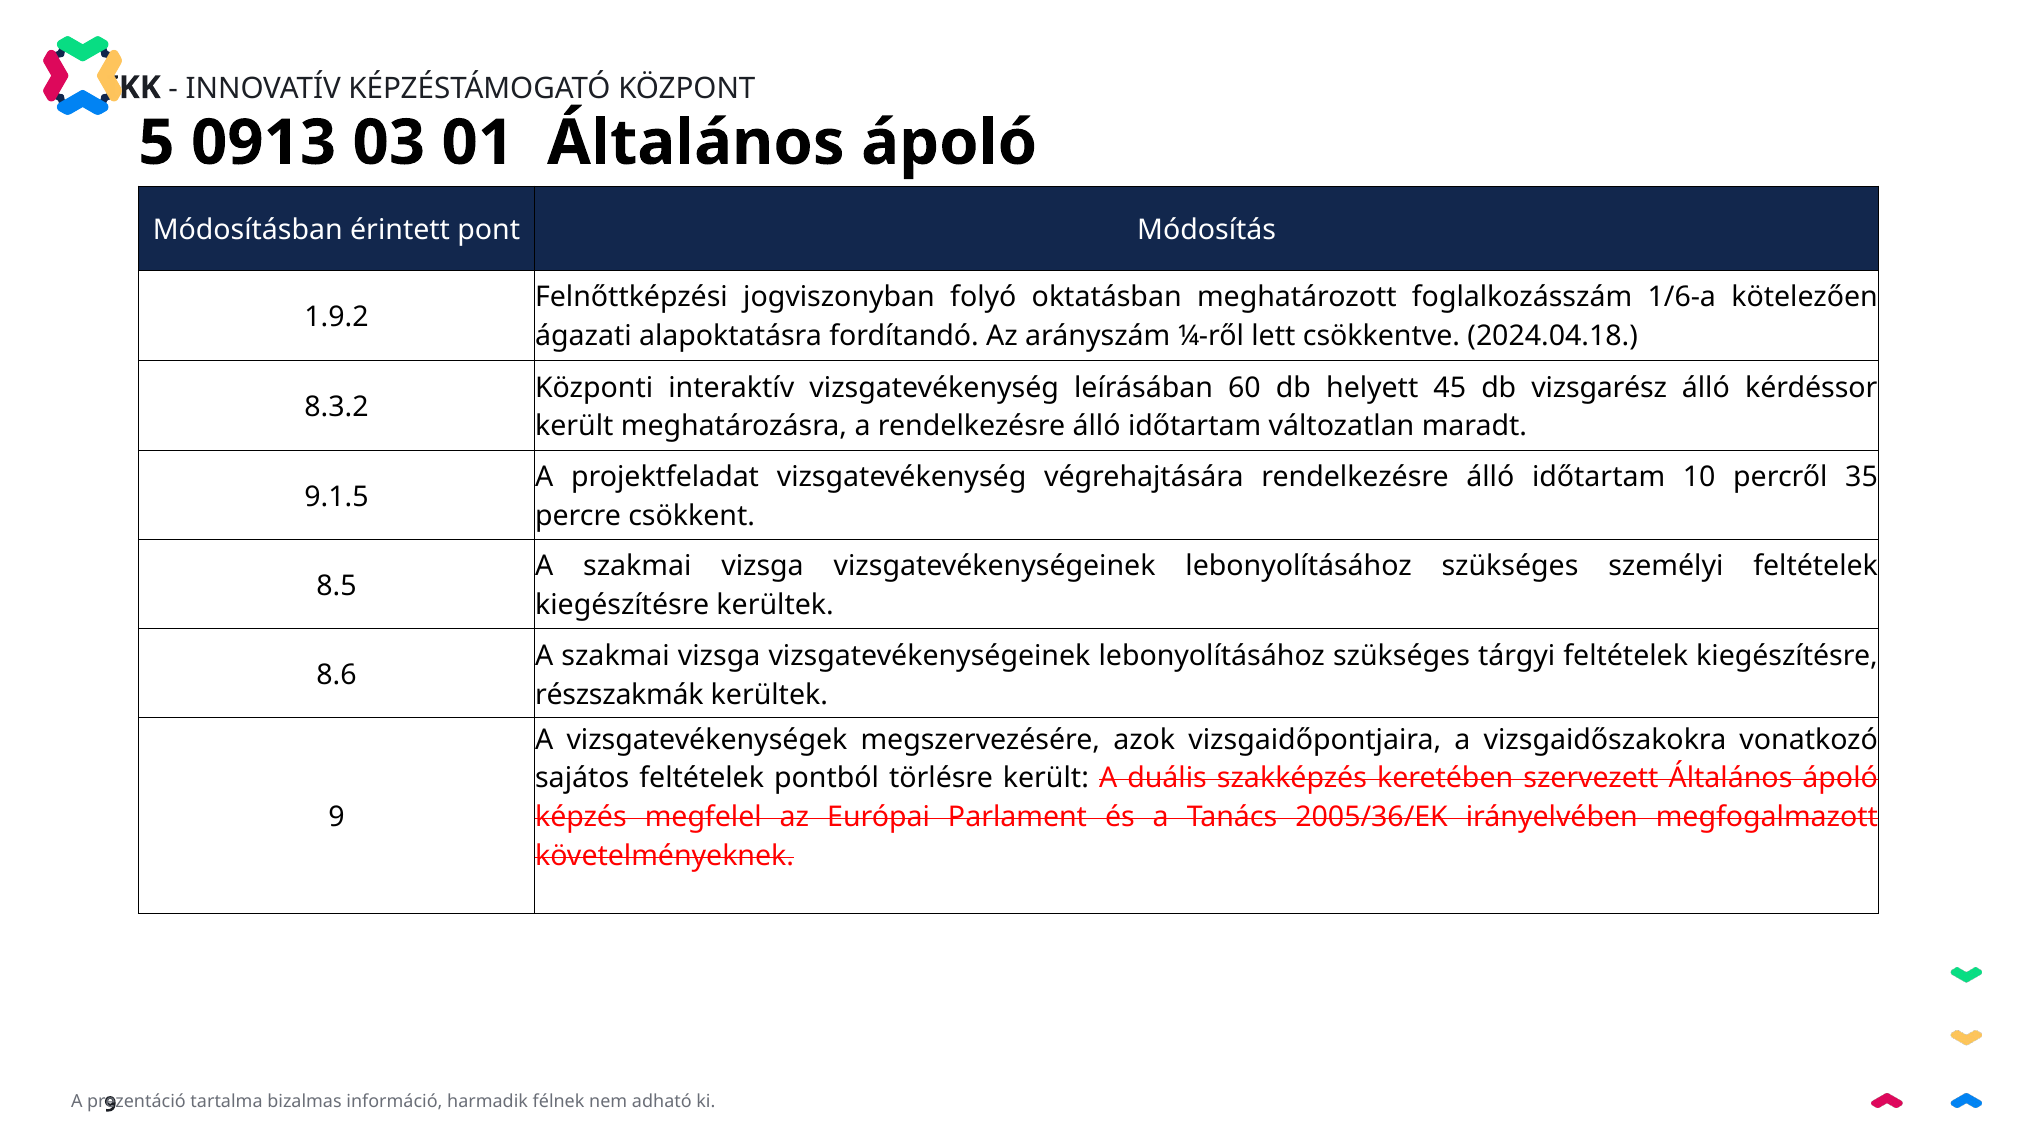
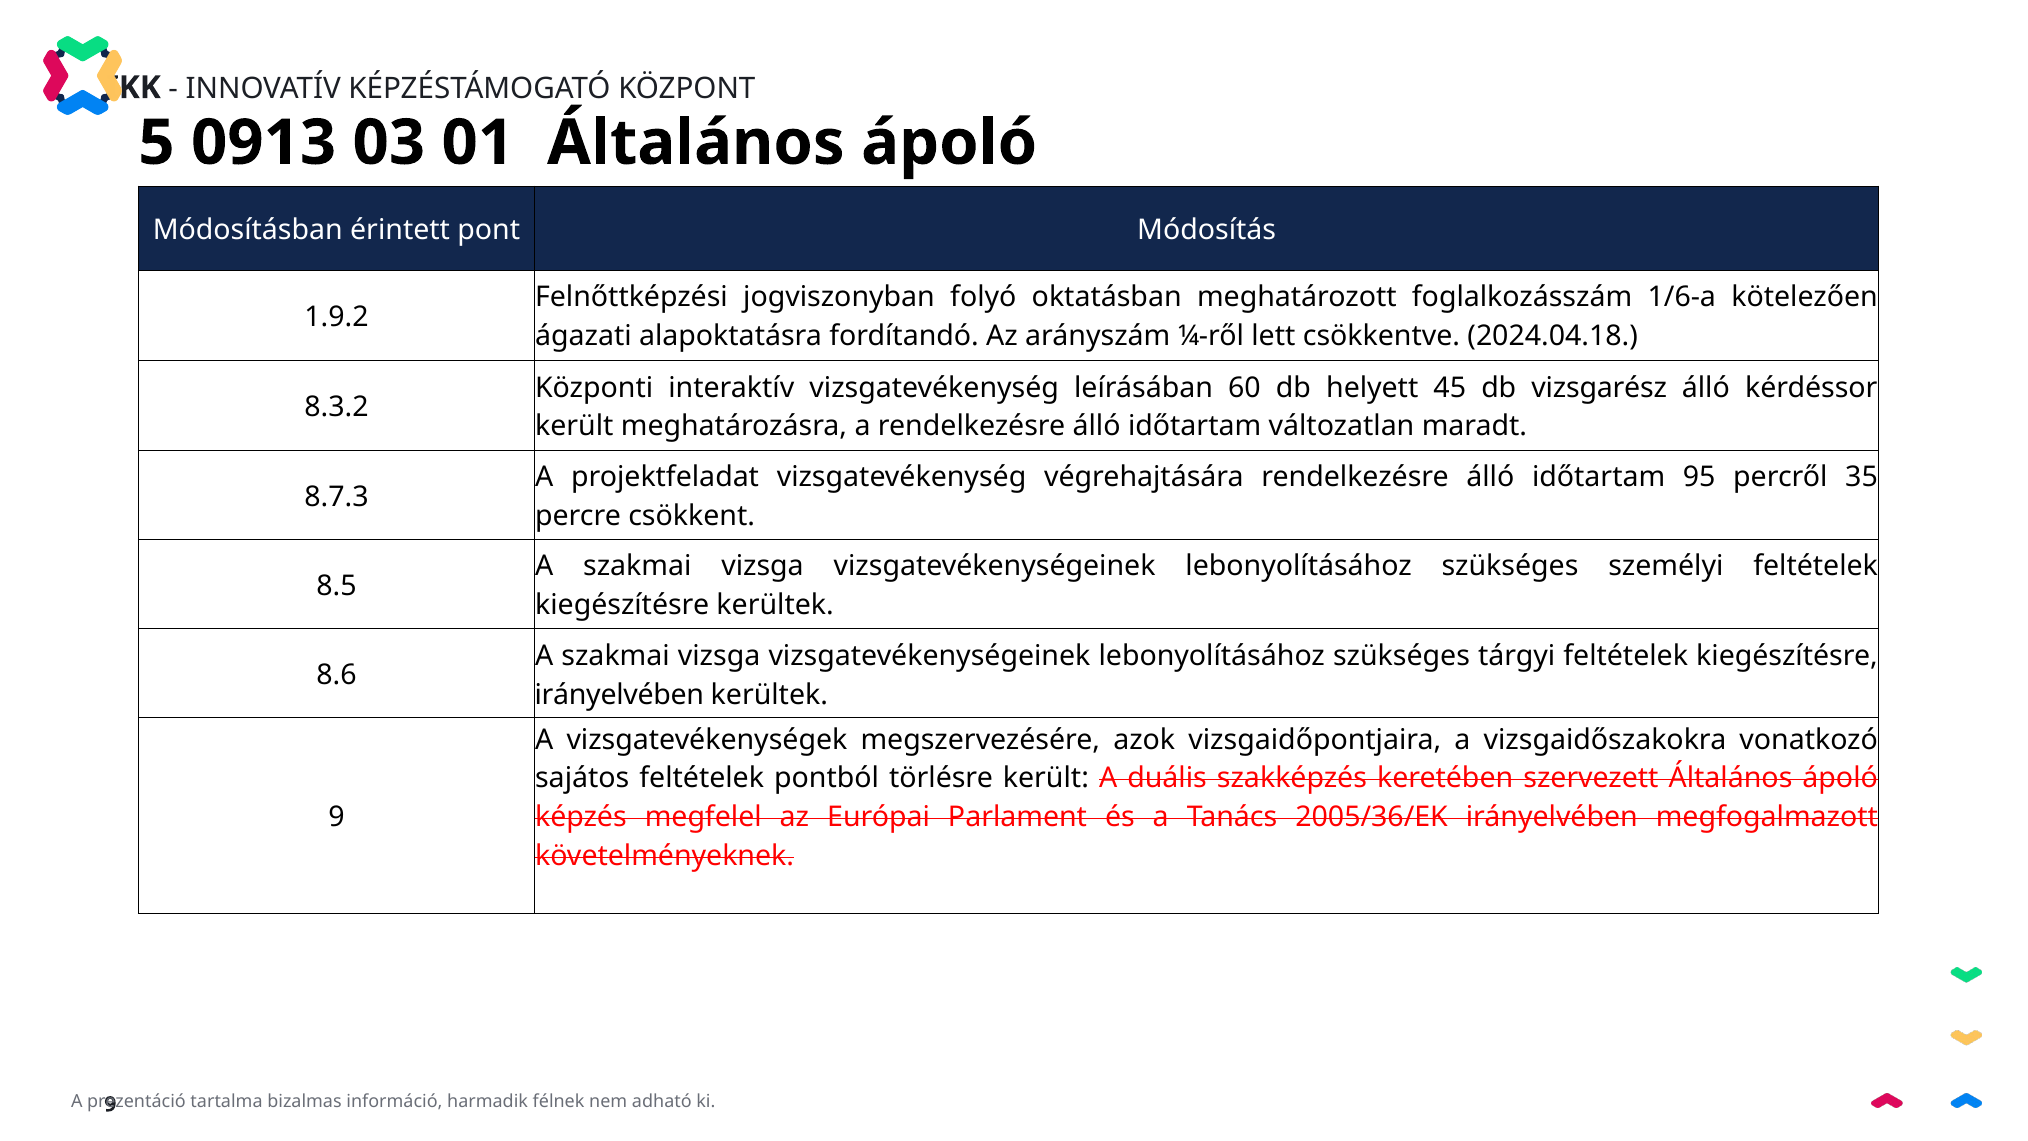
10: 10 -> 95
9.1.5: 9.1.5 -> 8.7.3
részszakmák at (619, 694): részszakmák -> irányelvében
